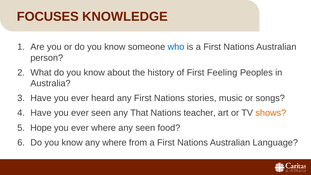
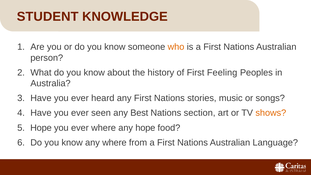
FOCUSES: FOCUSES -> STUDENT
who colour: blue -> orange
That: That -> Best
teacher: teacher -> section
any seen: seen -> hope
